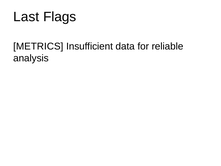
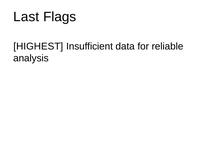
METRICS: METRICS -> HIGHEST
